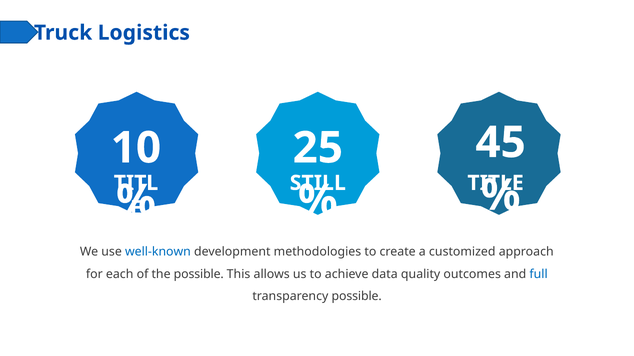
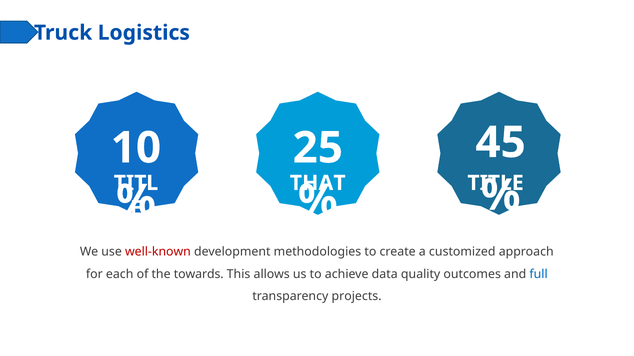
STILL: STILL -> THAT
well-known colour: blue -> red
the possible: possible -> towards
transparency possible: possible -> projects
